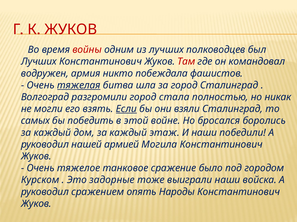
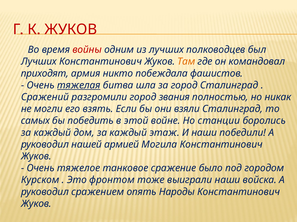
Там colour: red -> orange
водружен: водружен -> приходят
Волгоград: Волгоград -> Сражений
стала: стала -> звания
Если underline: present -> none
бросался: бросался -> станции
задорные: задорные -> фронтом
